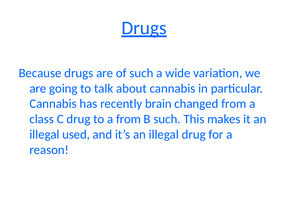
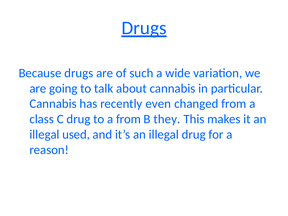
brain: brain -> even
B such: such -> they
